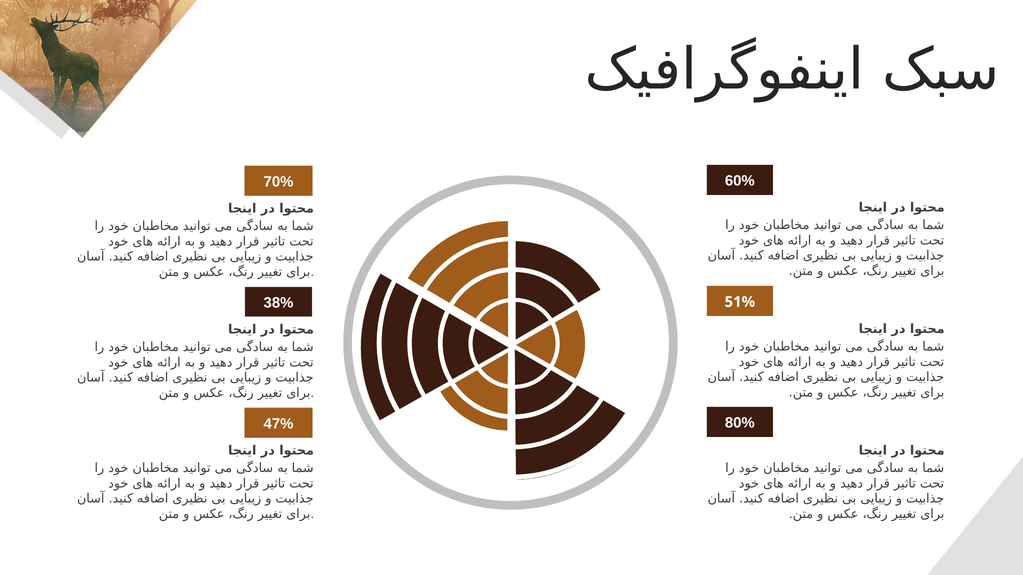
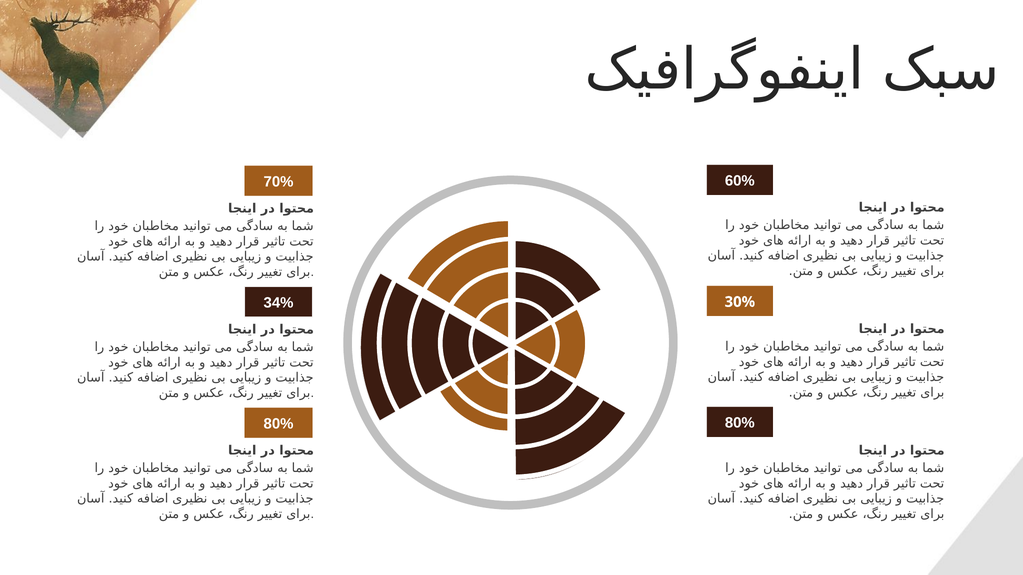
38%: 38% -> 34%
51%: 51% -> 30%
47% at (279, 424): 47% -> 80%
